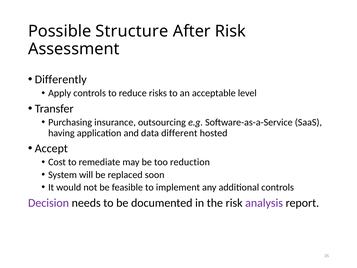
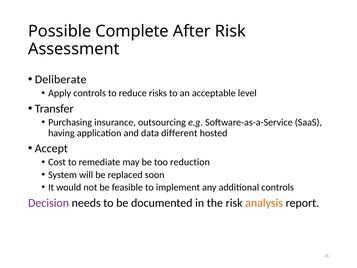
Structure: Structure -> Complete
Differently: Differently -> Deliberate
analysis colour: purple -> orange
